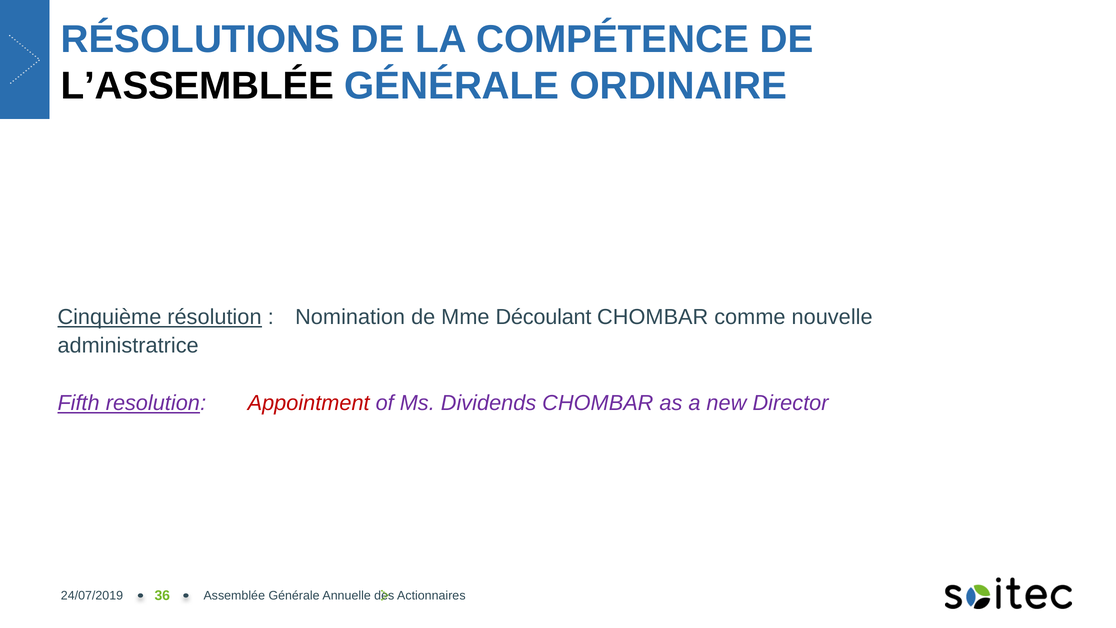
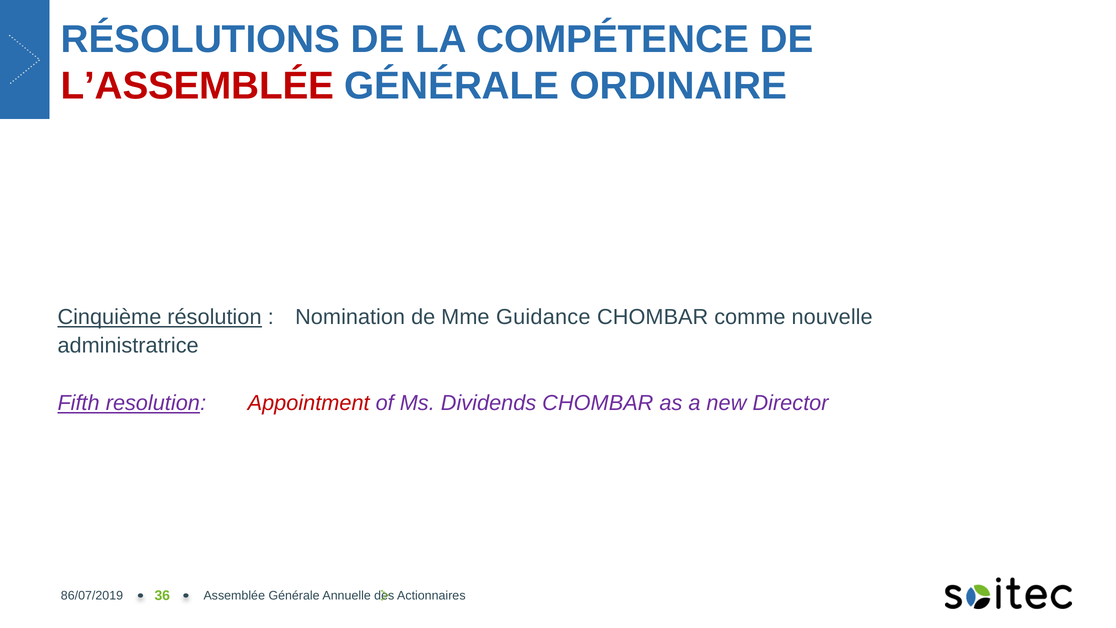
L’ASSEMBLÉE colour: black -> red
Découlant: Découlant -> Guidance
24/07/2019: 24/07/2019 -> 86/07/2019
